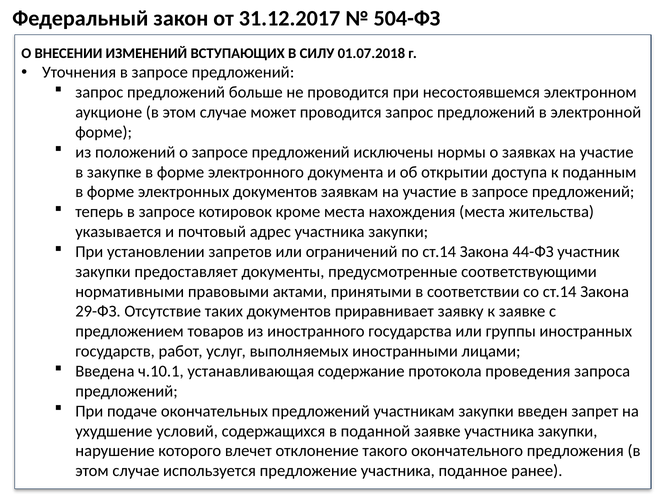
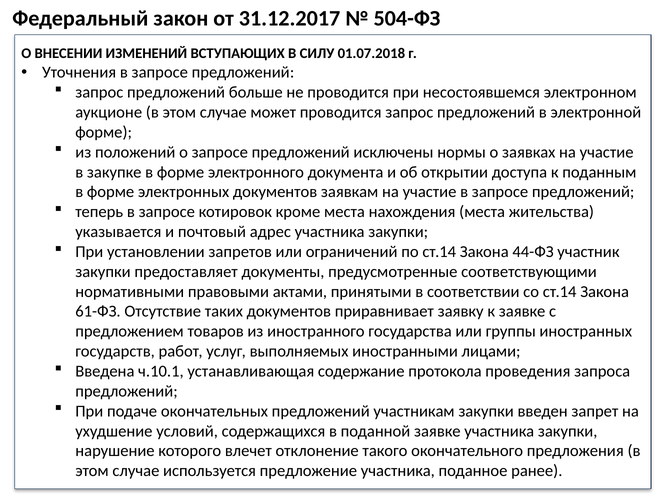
29-ФЗ: 29-ФЗ -> 61-ФЗ
